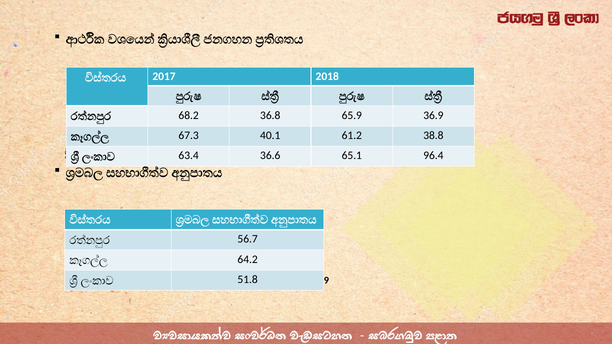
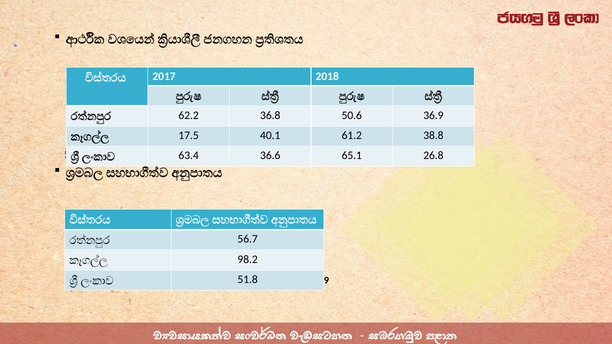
68.2: 68.2 -> 62.2
65.9: 65.9 -> 50.6
67.3: 67.3 -> 17.5
96.4: 96.4 -> 26.8
64.2: 64.2 -> 98.2
